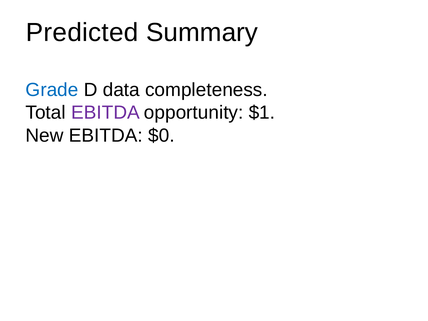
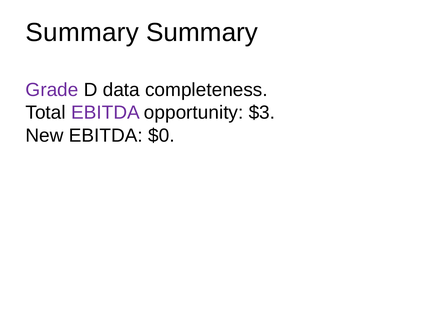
Predicted at (82, 32): Predicted -> Summary
Grade colour: blue -> purple
$1: $1 -> $3
